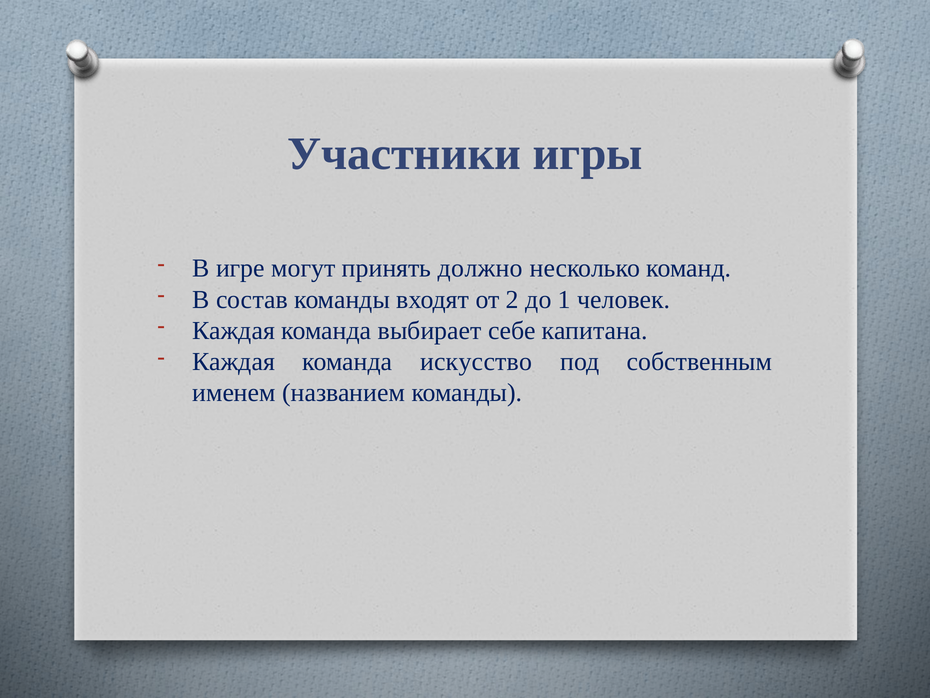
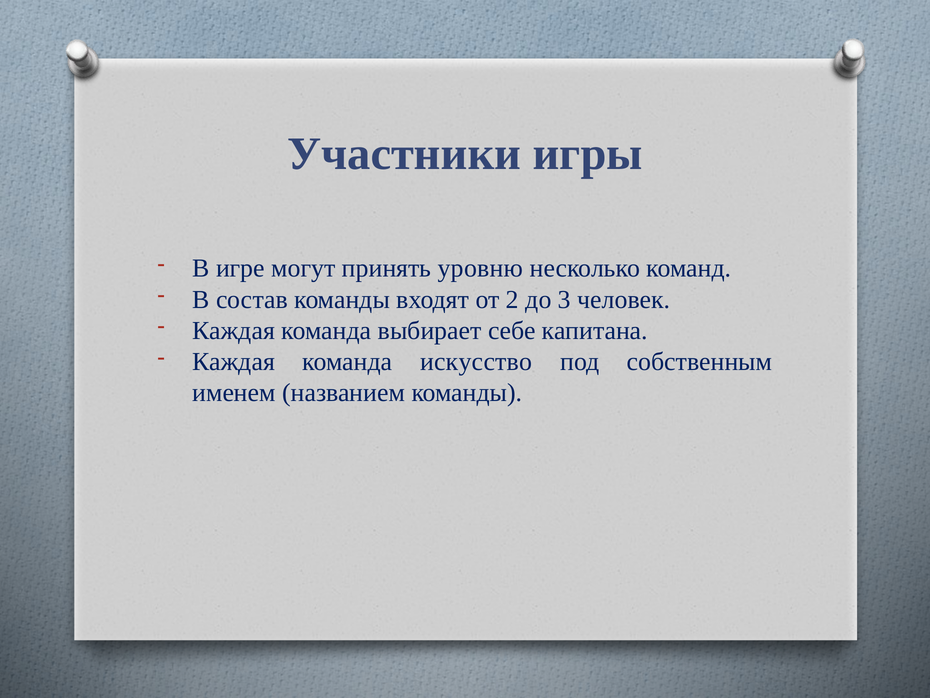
должно: должно -> уровню
1: 1 -> 3
